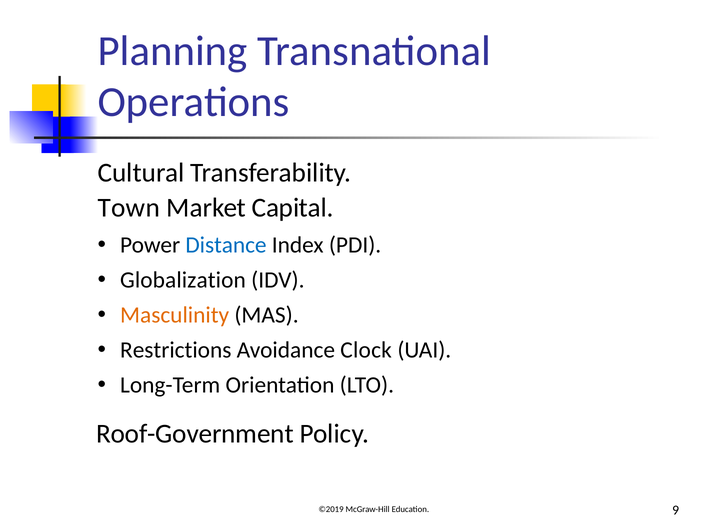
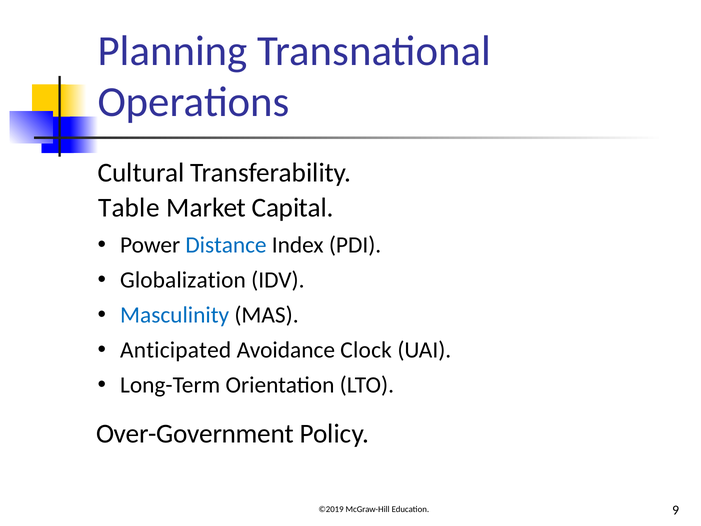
Town: Town -> Table
Masculinity colour: orange -> blue
Restrictions: Restrictions -> Anticipated
Roof-Government: Roof-Government -> Over-Government
